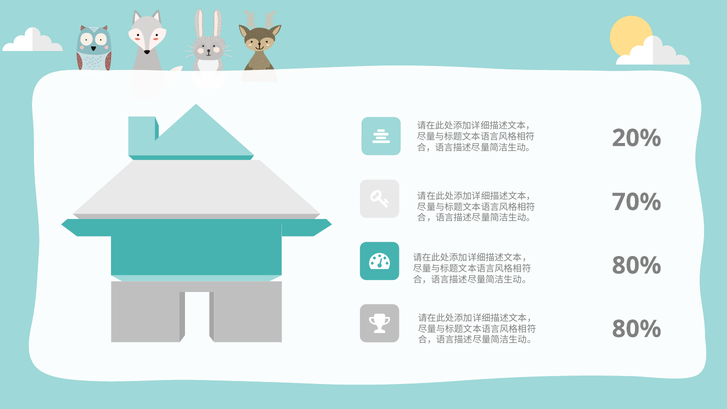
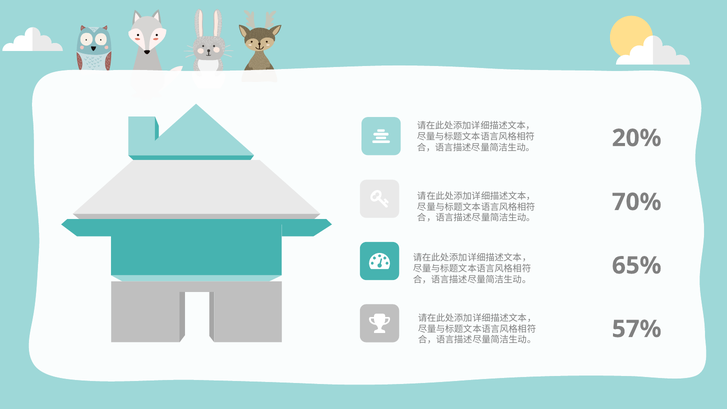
80% at (637, 266): 80% -> 65%
80% at (637, 329): 80% -> 57%
